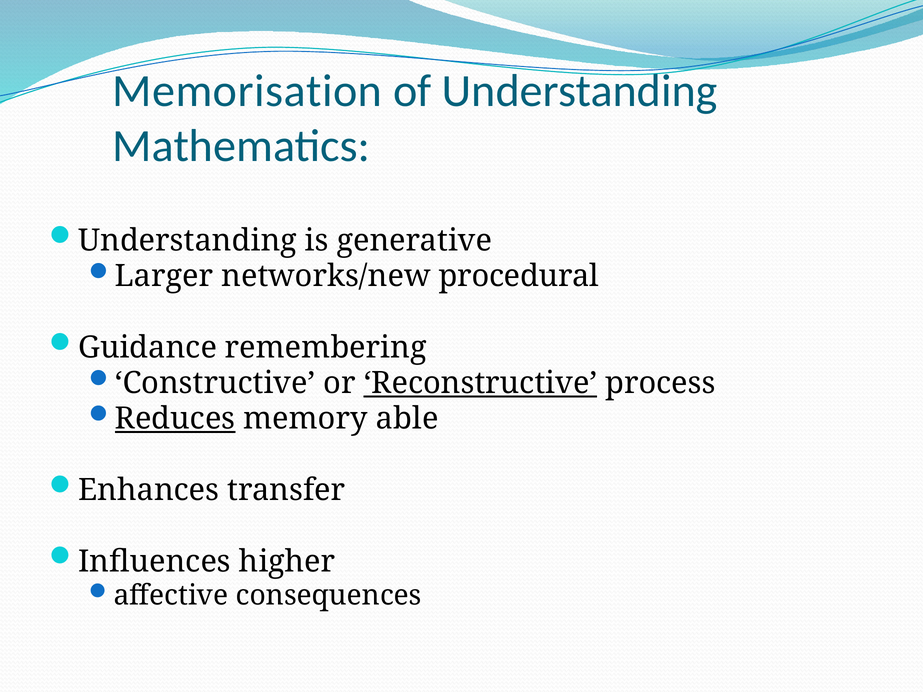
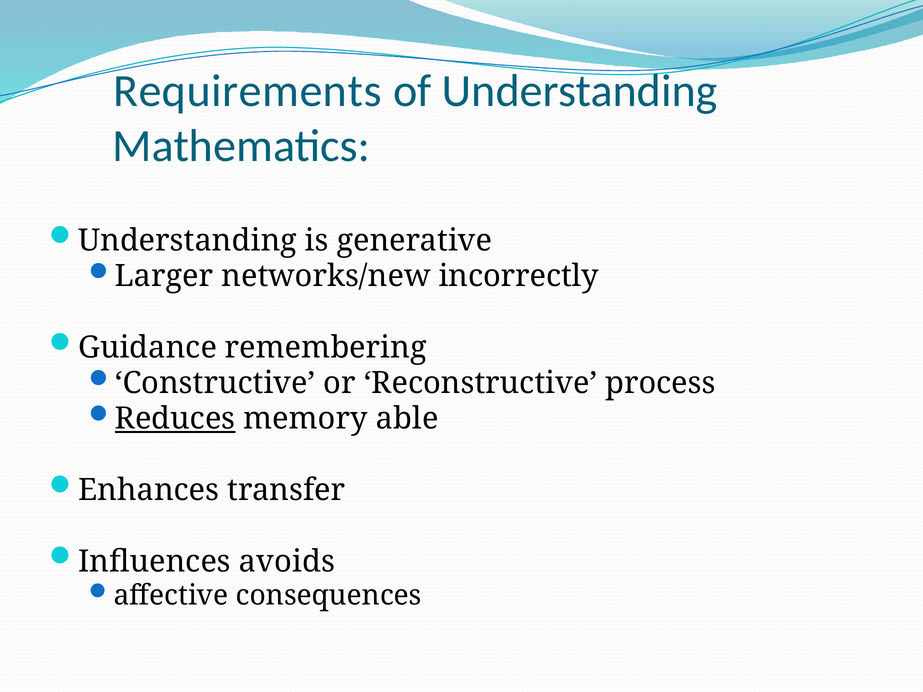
Memorisation: Memorisation -> Requirements
procedural: procedural -> incorrectly
Reconstructive underline: present -> none
higher: higher -> avoids
